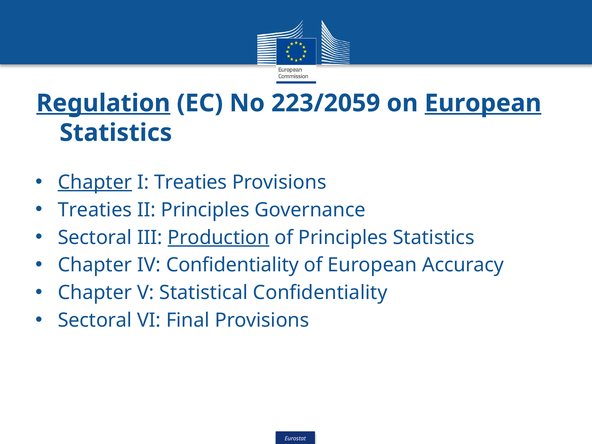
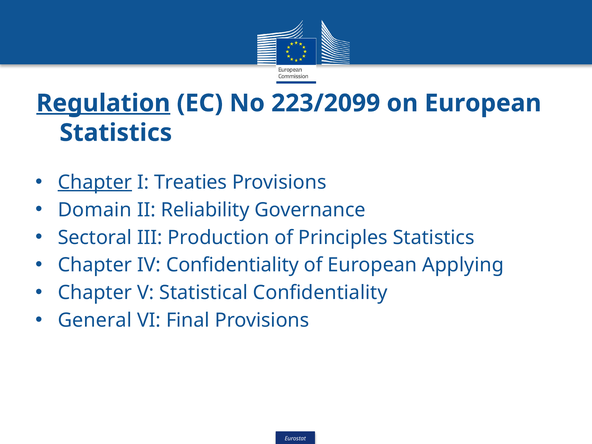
223/2059: 223/2059 -> 223/2099
European at (483, 103) underline: present -> none
Treaties at (95, 210): Treaties -> Domain
II Principles: Principles -> Reliability
Production underline: present -> none
Accuracy: Accuracy -> Applying
Sectoral at (95, 320): Sectoral -> General
